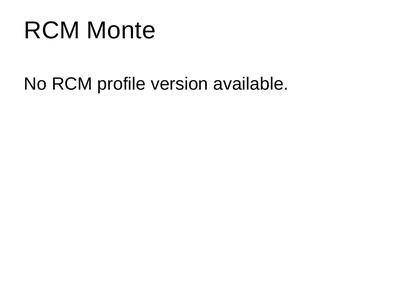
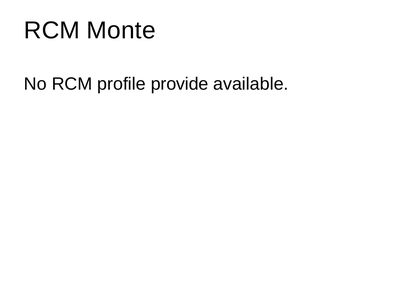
version: version -> provide
